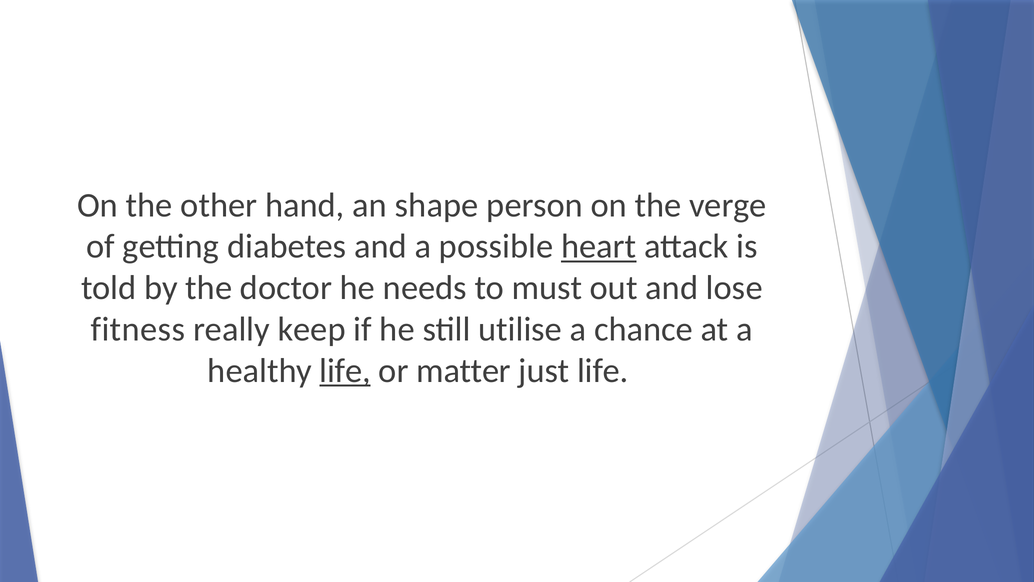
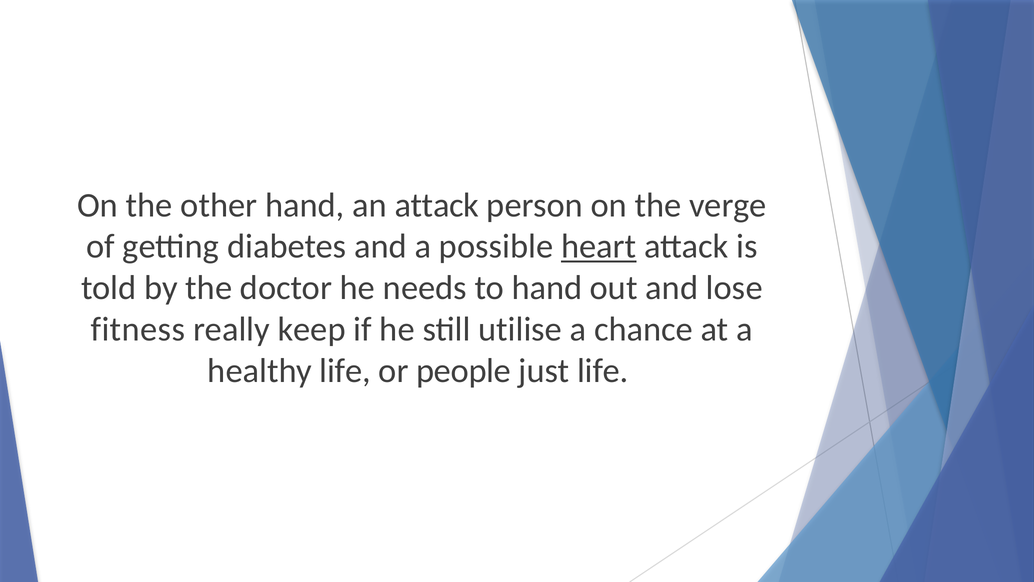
an shape: shape -> attack
to must: must -> hand
life at (345, 371) underline: present -> none
matter: matter -> people
